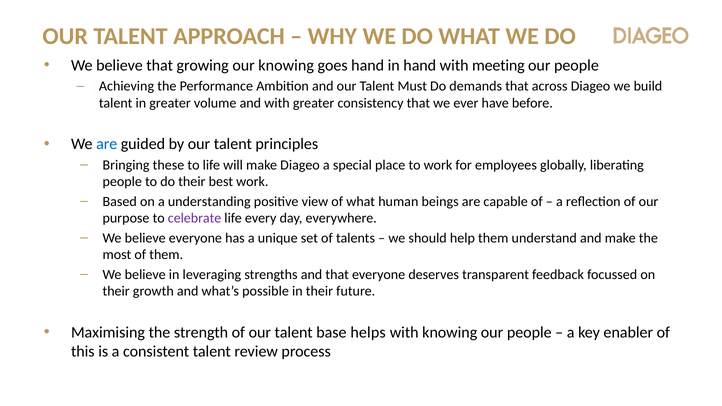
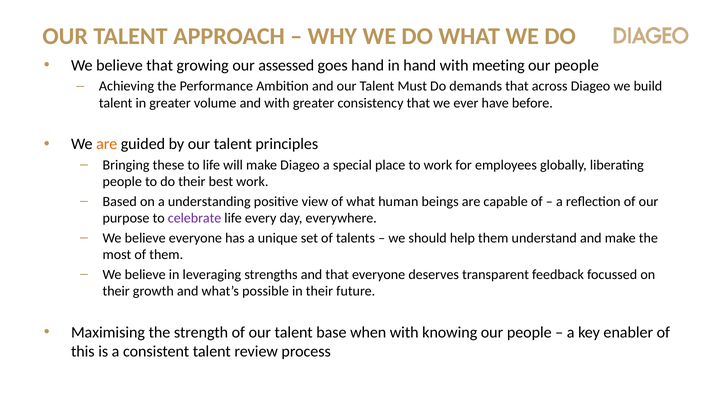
our knowing: knowing -> assessed
are at (107, 144) colour: blue -> orange
helps: helps -> when
